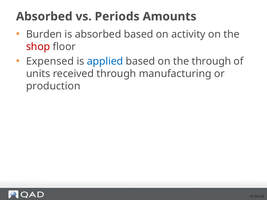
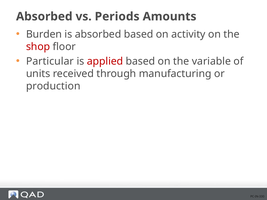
Expensed: Expensed -> Particular
applied colour: blue -> red
the through: through -> variable
